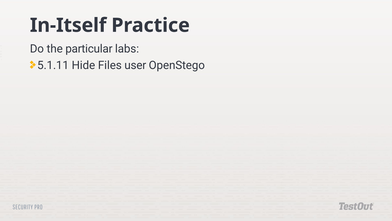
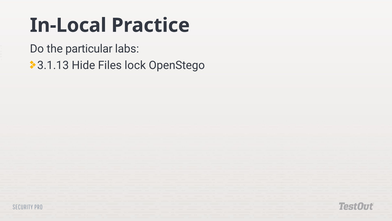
In-Itself: In-Itself -> In-Local
5.1.11: 5.1.11 -> 3.1.13
user: user -> lock
